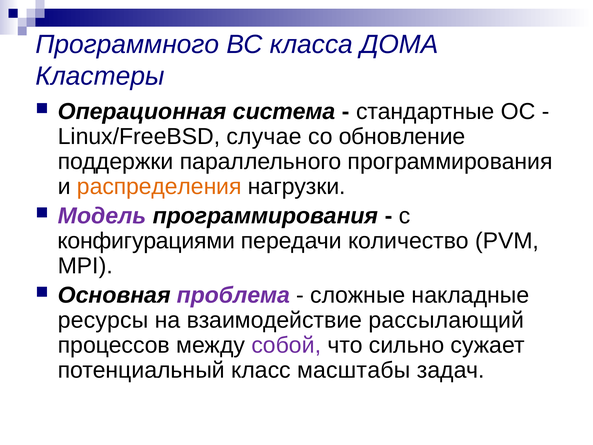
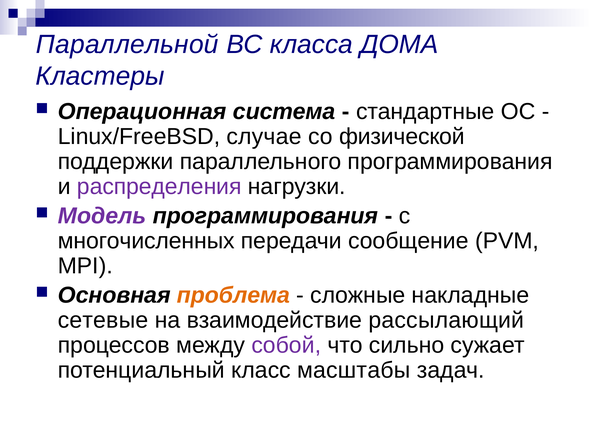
Программного: Программного -> Параллельной
обновление: обновление -> физической
распределения colour: orange -> purple
конфигурациями: конфигурациями -> многочисленных
количество: количество -> сообщение
проблема colour: purple -> orange
ресурсы: ресурсы -> сетевые
